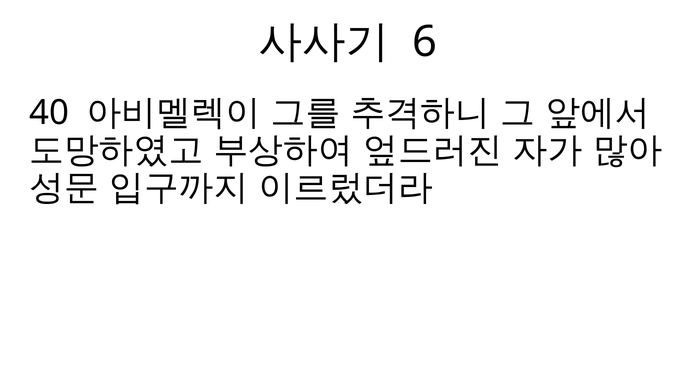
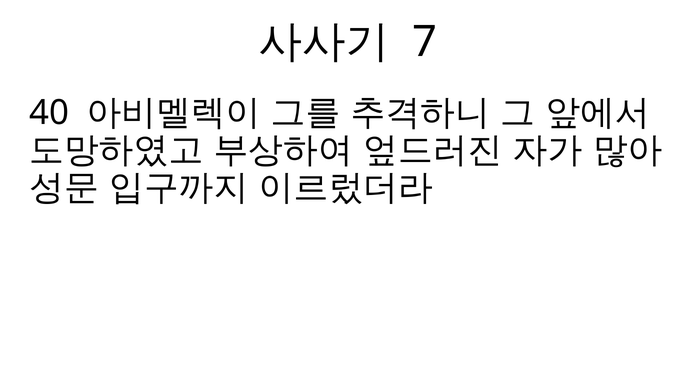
6: 6 -> 7
